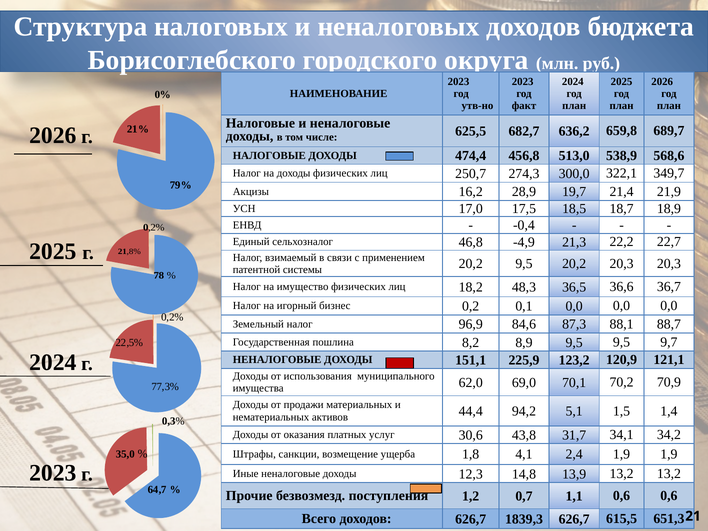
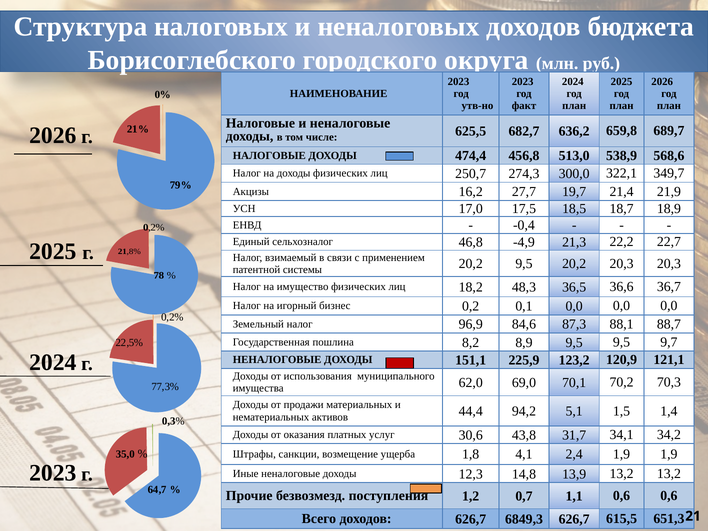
28,9: 28,9 -> 27,7
70,9: 70,9 -> 70,3
1839,3: 1839,3 -> 6849,3
